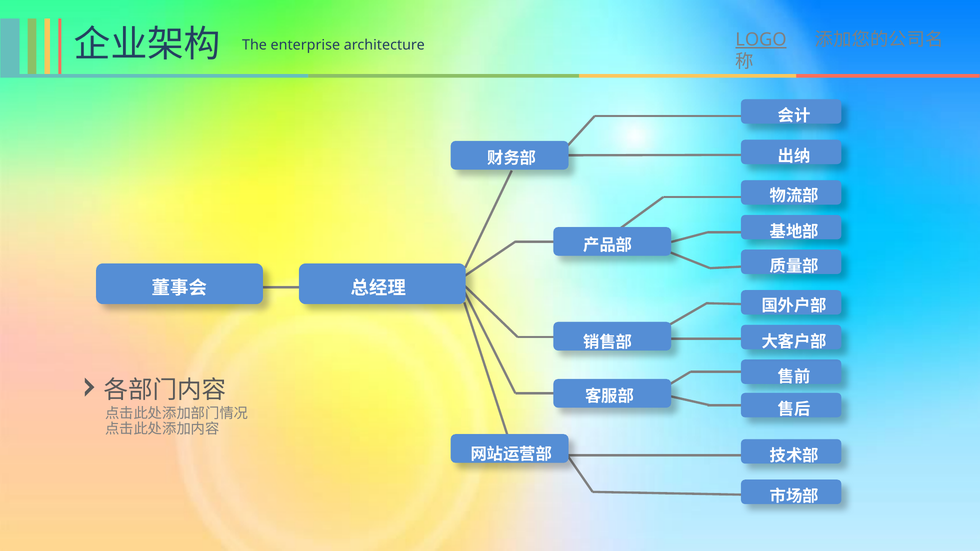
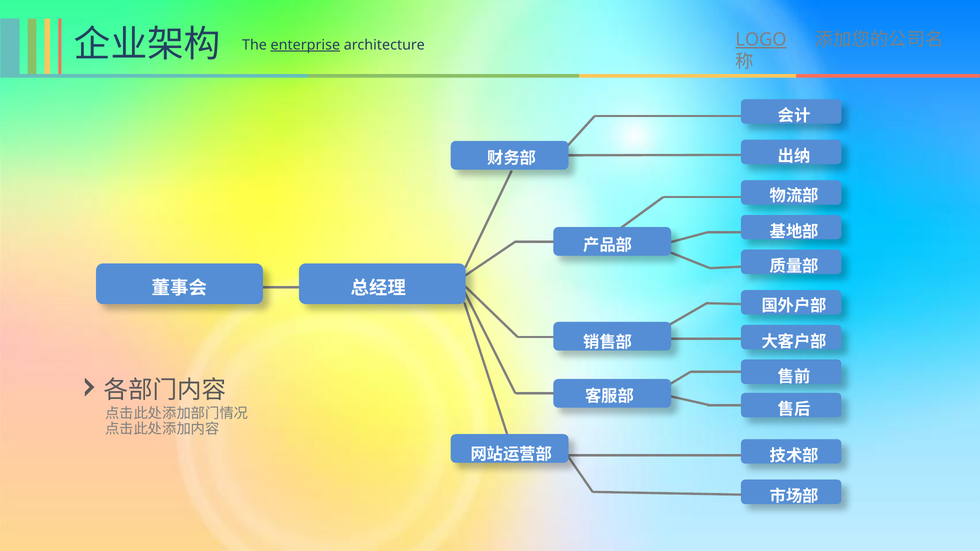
enterprise underline: none -> present
